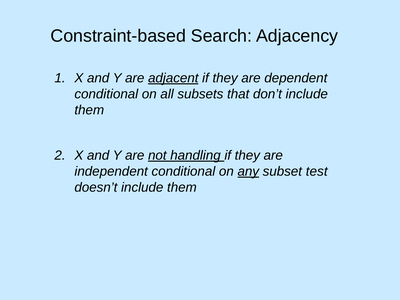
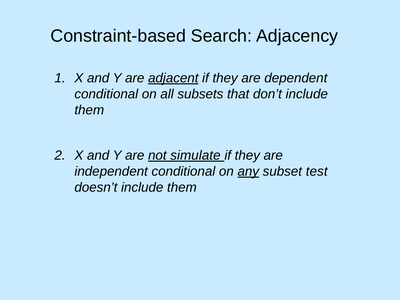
handling: handling -> simulate
